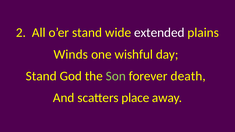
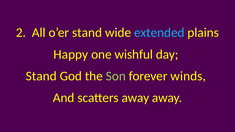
extended colour: white -> light blue
Winds: Winds -> Happy
death: death -> winds
scatters place: place -> away
